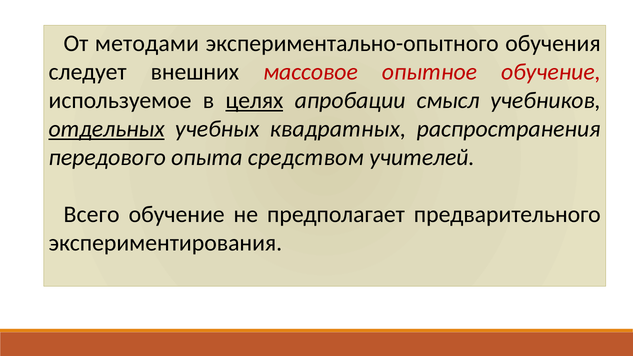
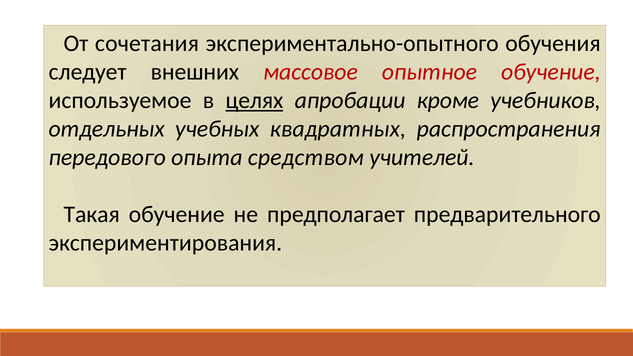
методами: методами -> сочетания
смысл: смысл -> кроме
отдельных underline: present -> none
Всего: Всего -> Такая
